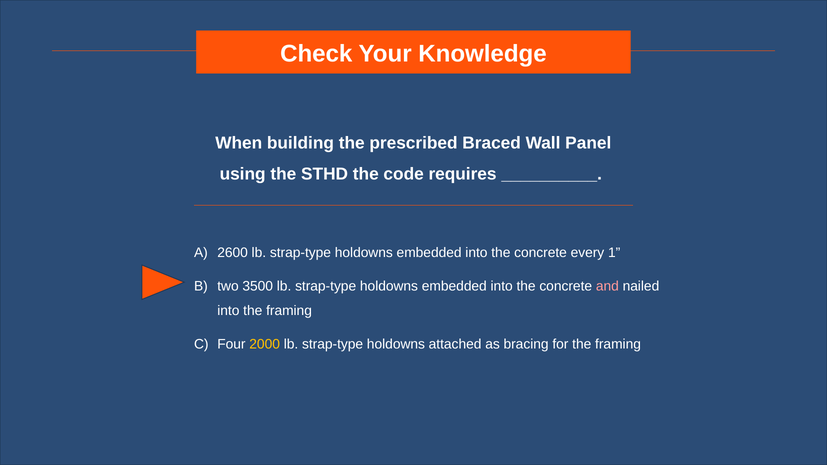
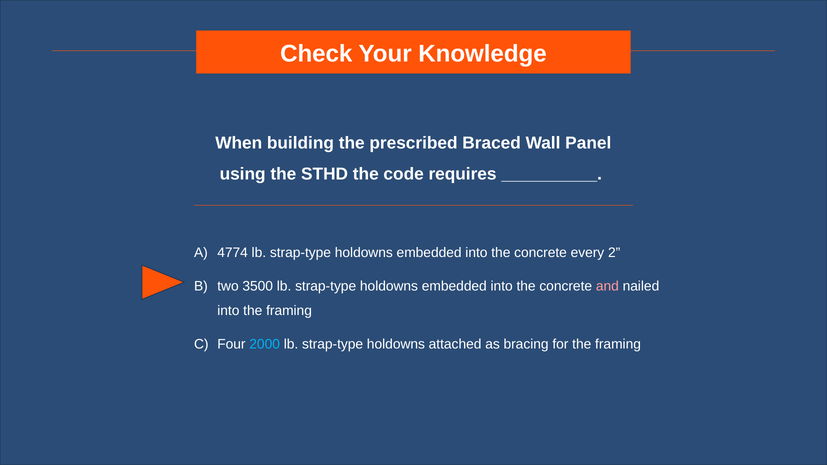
2600: 2600 -> 4774
1: 1 -> 2
2000 colour: yellow -> light blue
